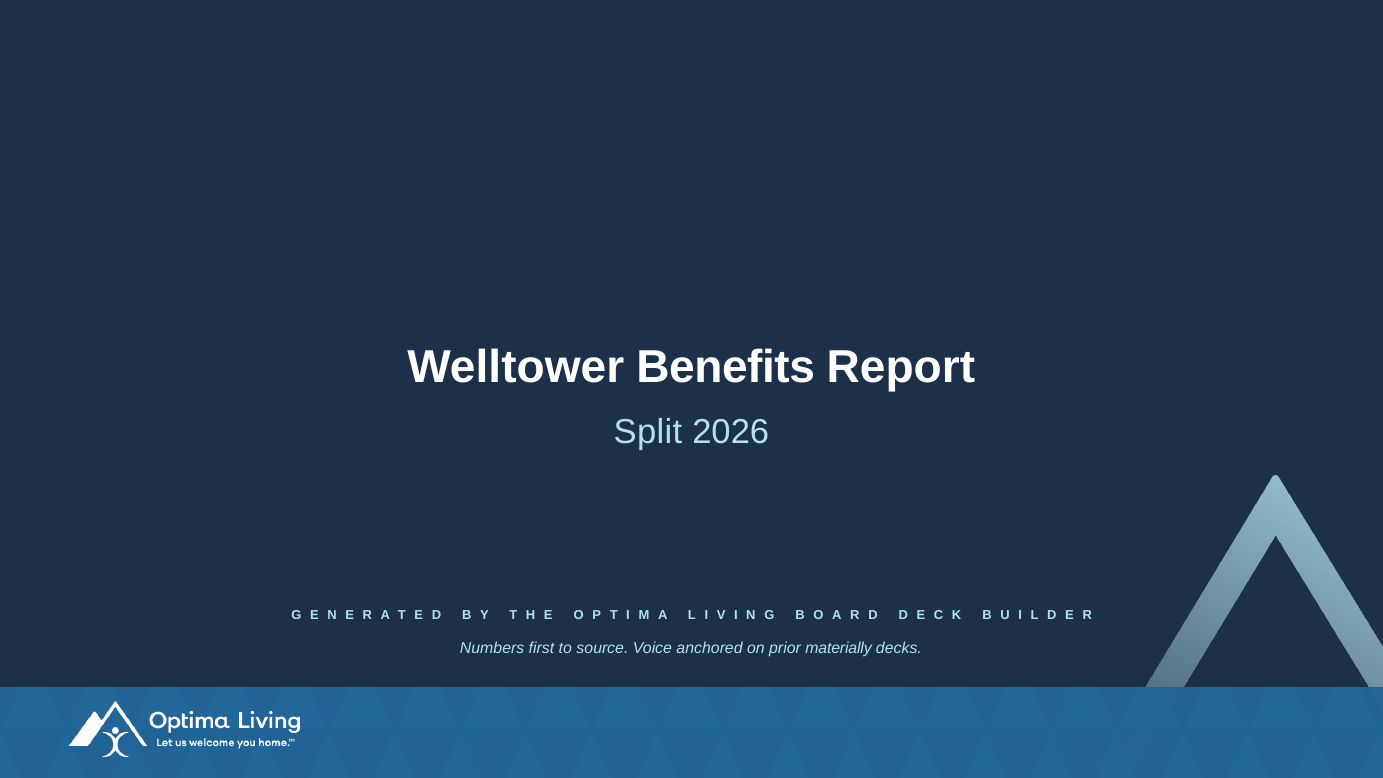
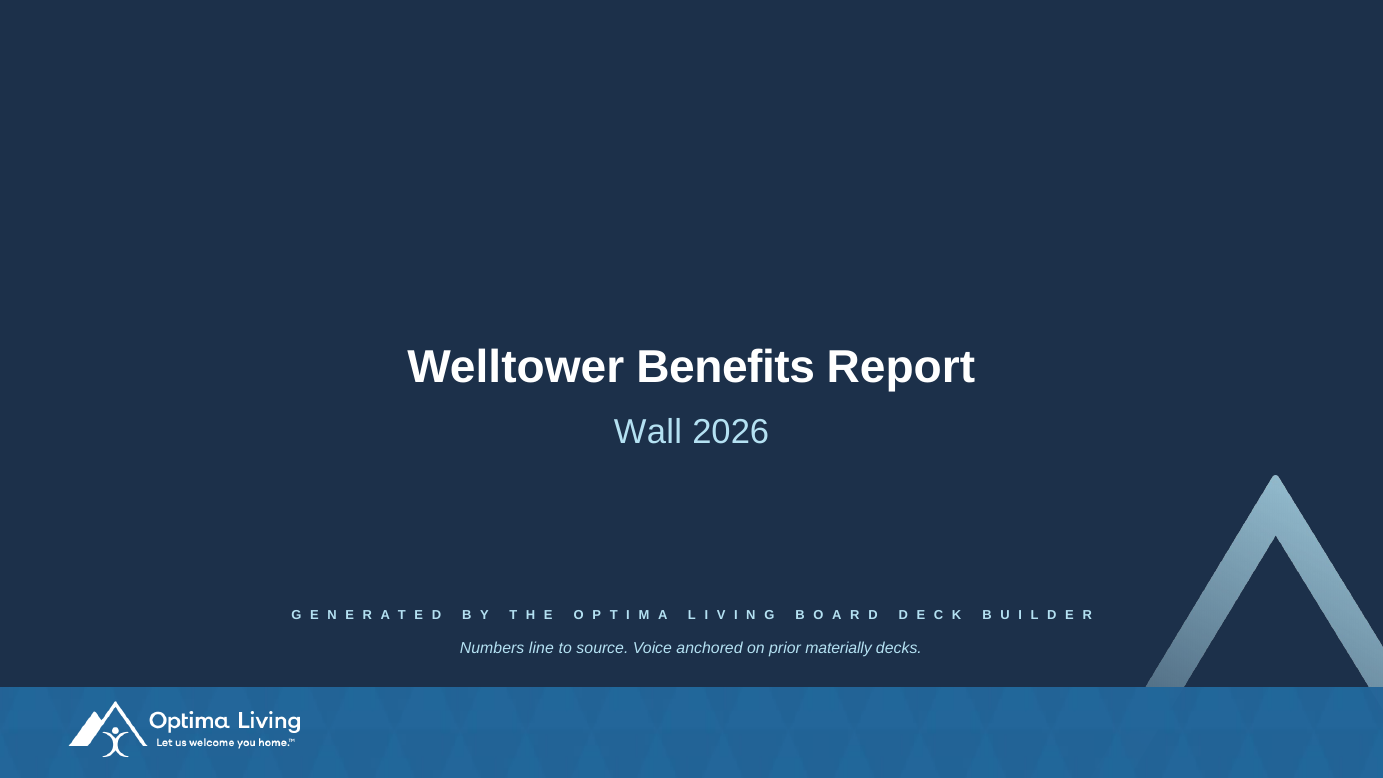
Split: Split -> Wall
first: first -> line
